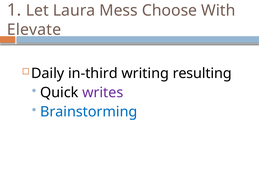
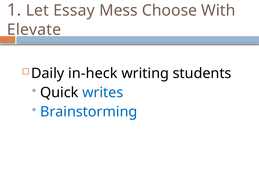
Laura: Laura -> Essay
in-third: in-third -> in-heck
resulting: resulting -> students
writes colour: purple -> blue
